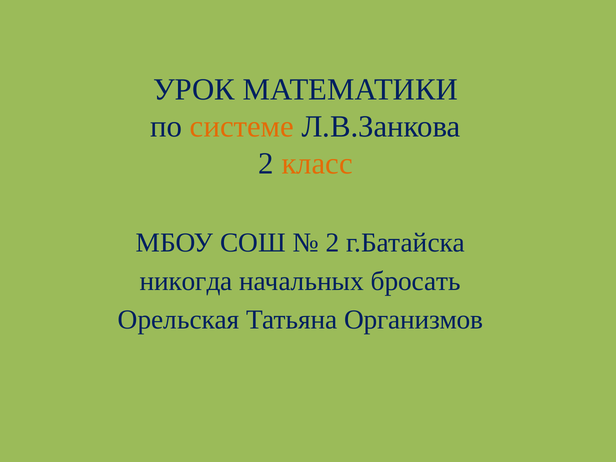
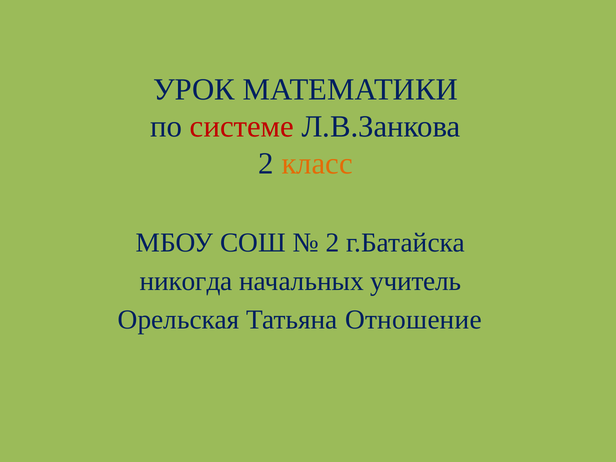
системе colour: orange -> red
бросать: бросать -> учитель
Организмов: Организмов -> Отношение
